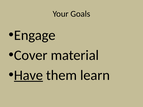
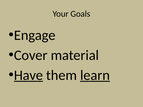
learn underline: none -> present
